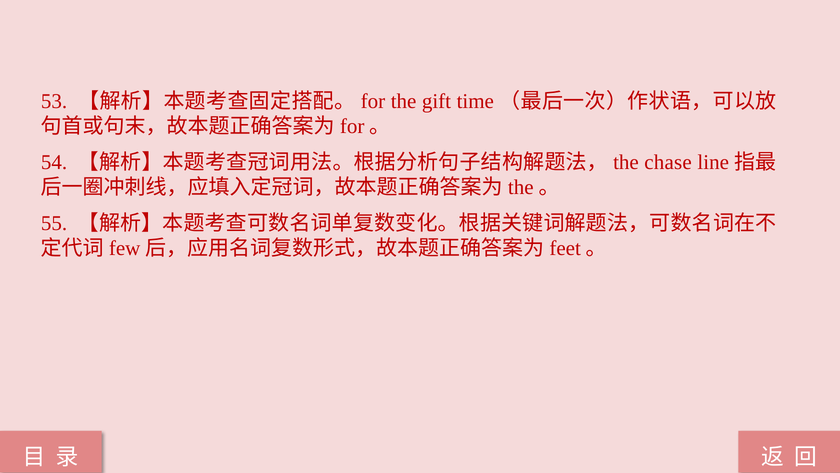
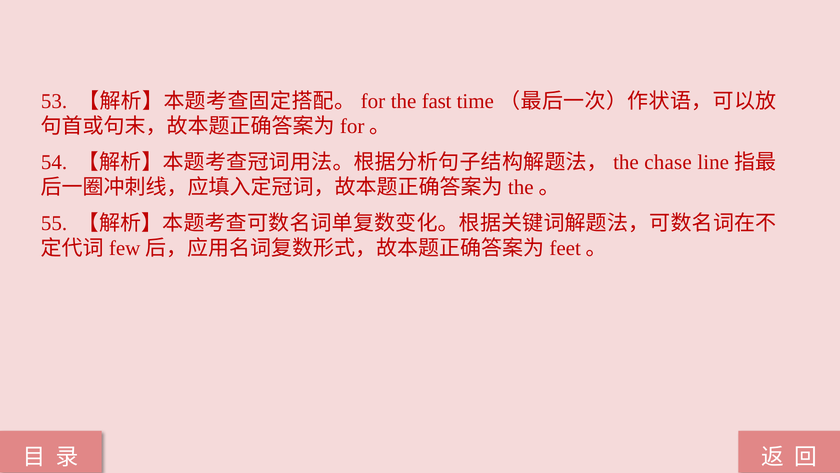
gift: gift -> fast
